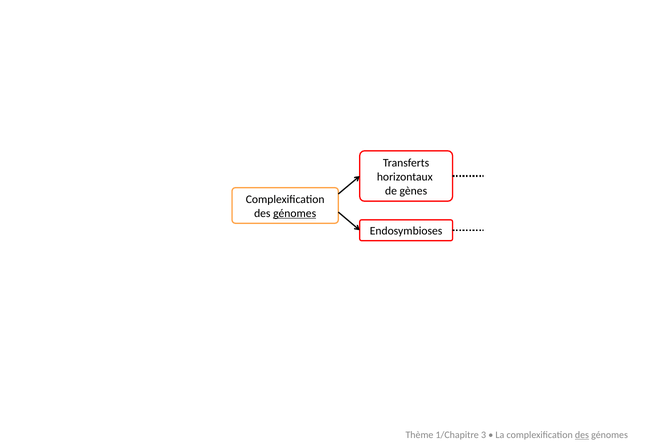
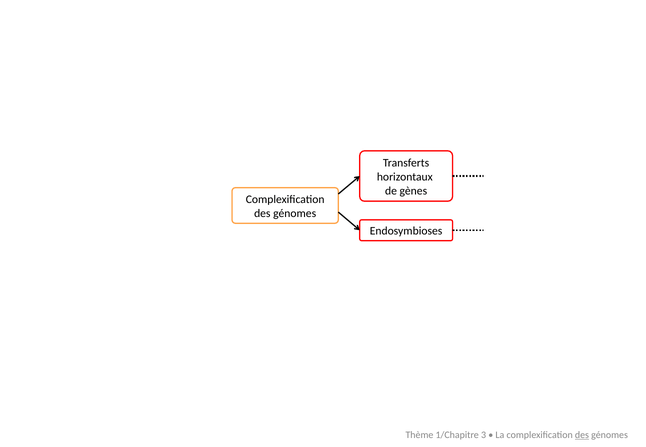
génomes at (295, 213) underline: present -> none
